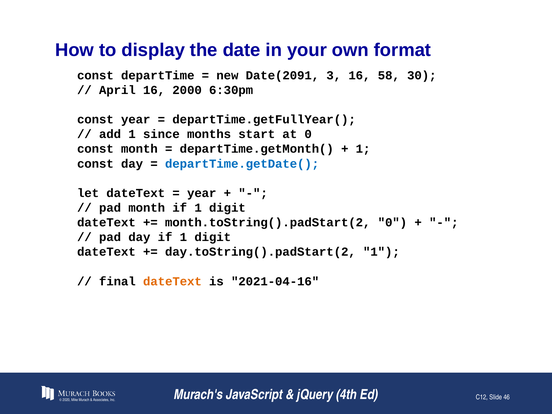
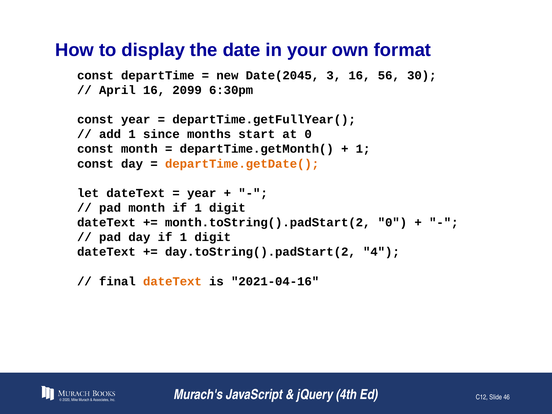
Date(2091: Date(2091 -> Date(2045
58: 58 -> 56
2000: 2000 -> 2099
departTime.getDate( colour: blue -> orange
day.toString().padStart(2 1: 1 -> 4
